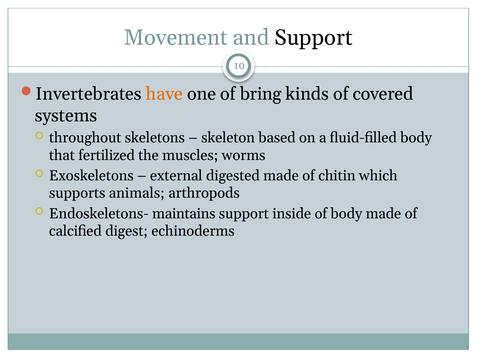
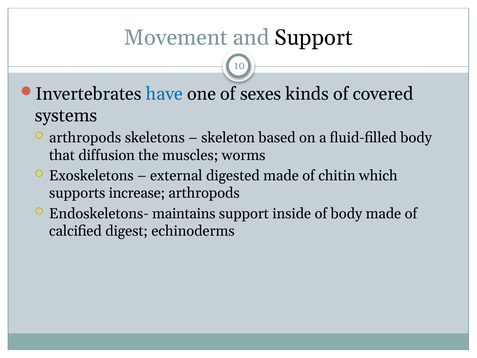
have colour: orange -> blue
bring: bring -> sexes
throughout at (85, 138): throughout -> arthropods
fertilized: fertilized -> diffusion
animals: animals -> increase
